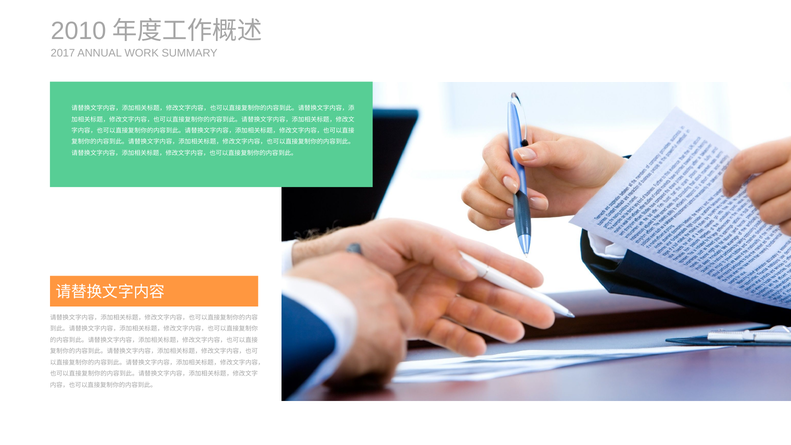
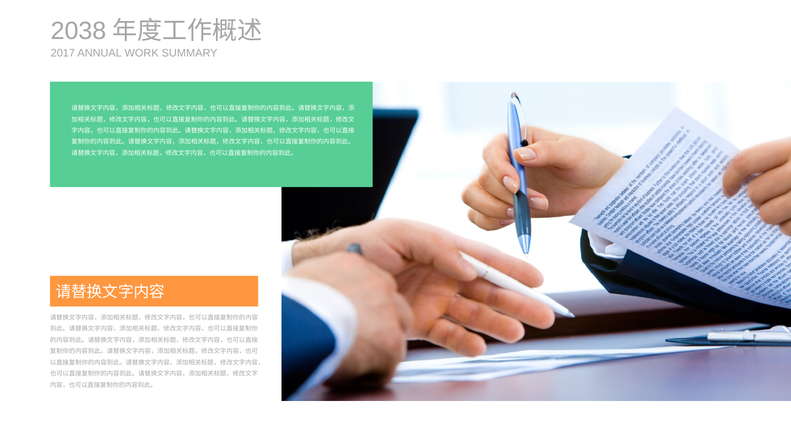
2010: 2010 -> 2038
